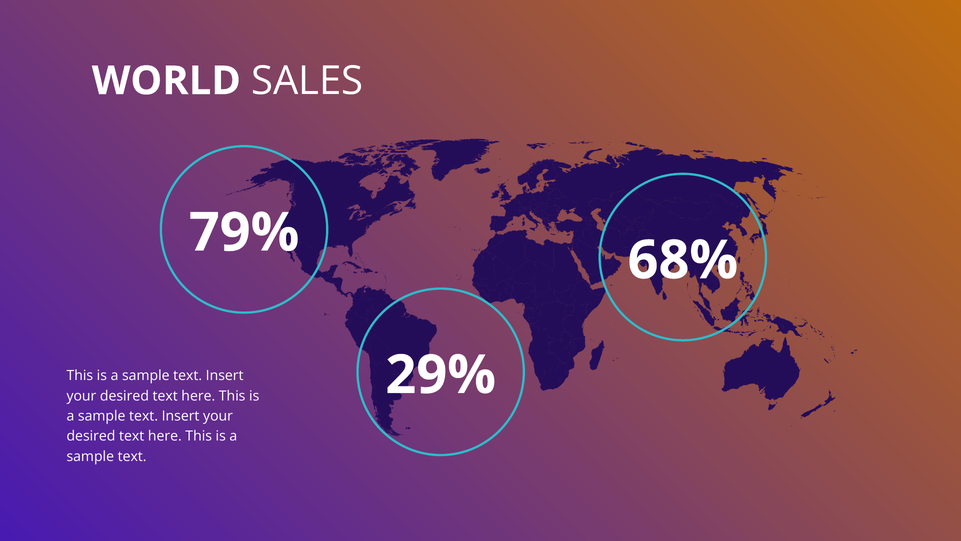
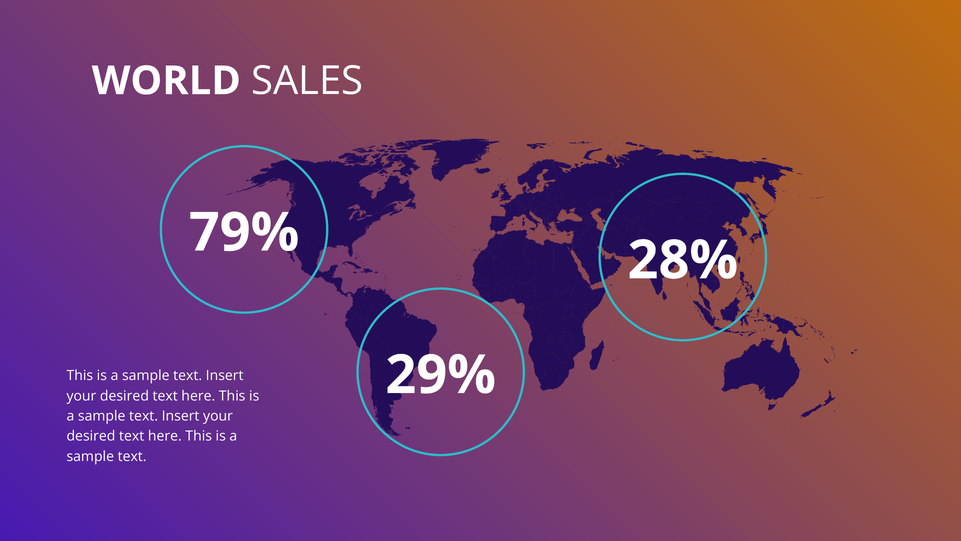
68%: 68% -> 28%
